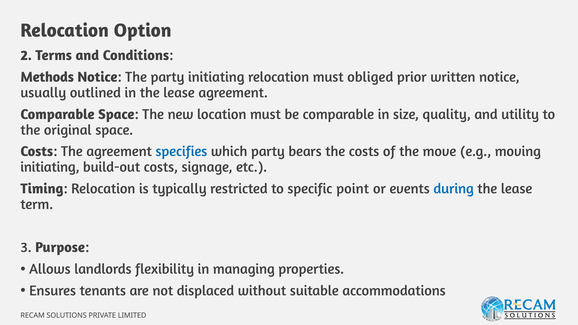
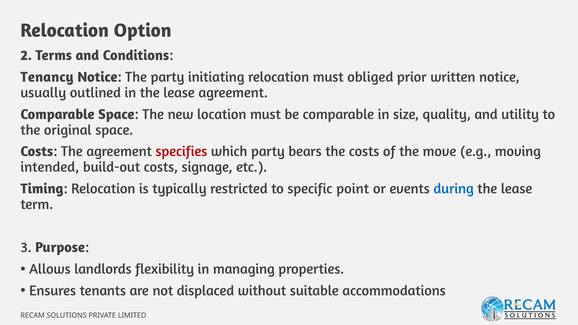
Methods: Methods -> Tenancy
specifies colour: blue -> red
initiating at (50, 167): initiating -> intended
